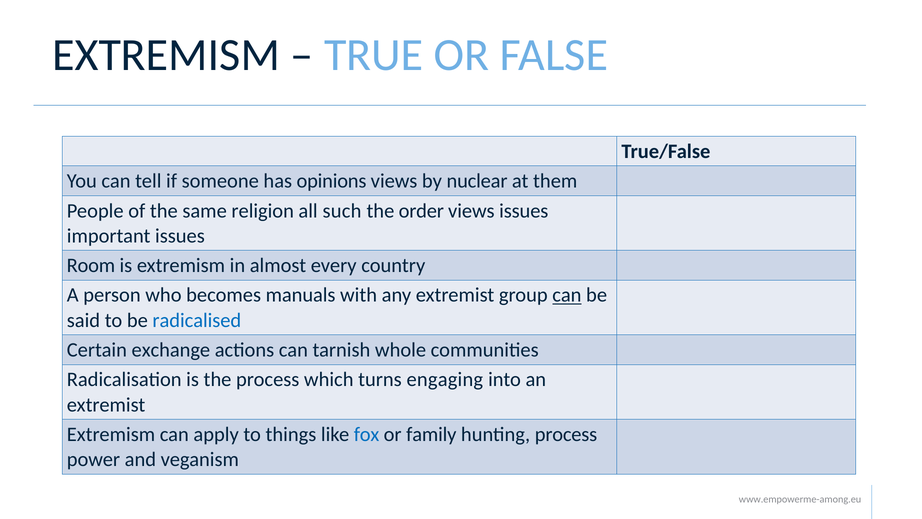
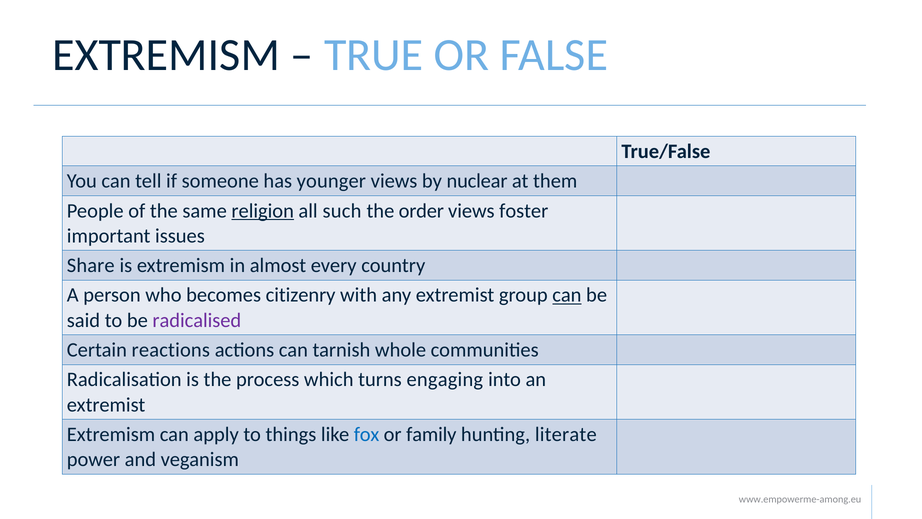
opinions: opinions -> younger
religion underline: none -> present
views issues: issues -> foster
Room: Room -> Share
manuals: manuals -> citizenry
radicalised colour: blue -> purple
exchange: exchange -> reactions
hunting process: process -> literate
